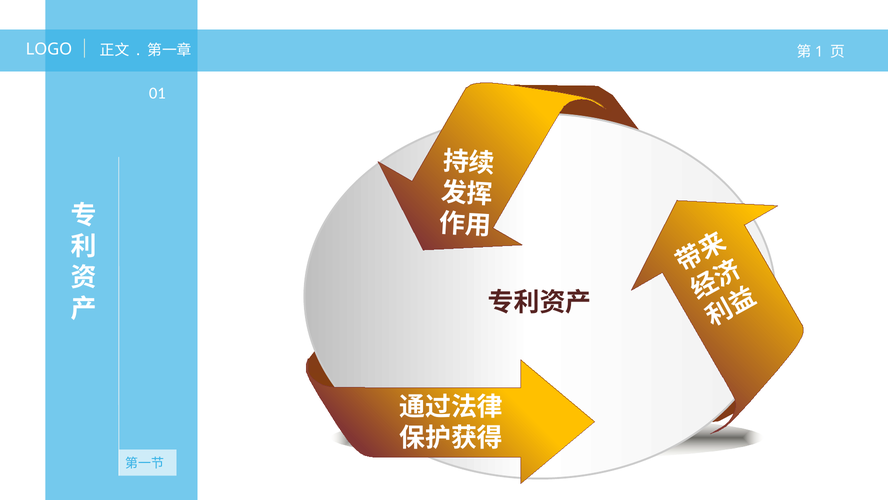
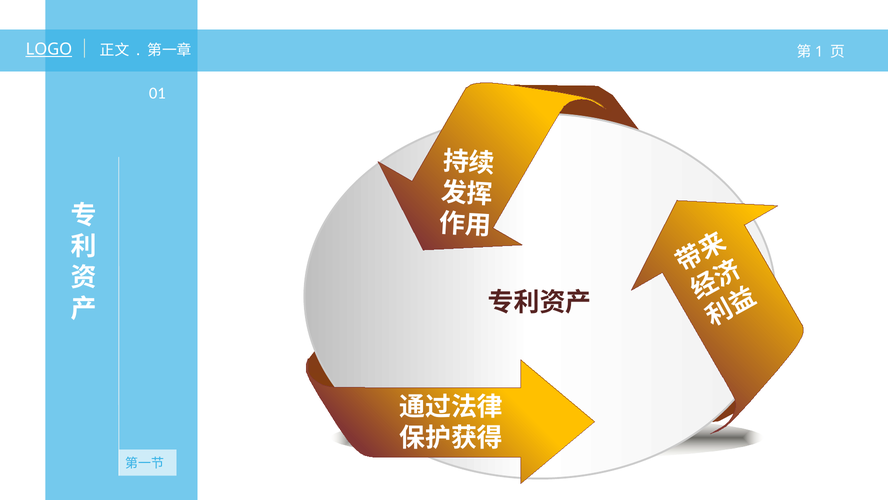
LOGO underline: none -> present
